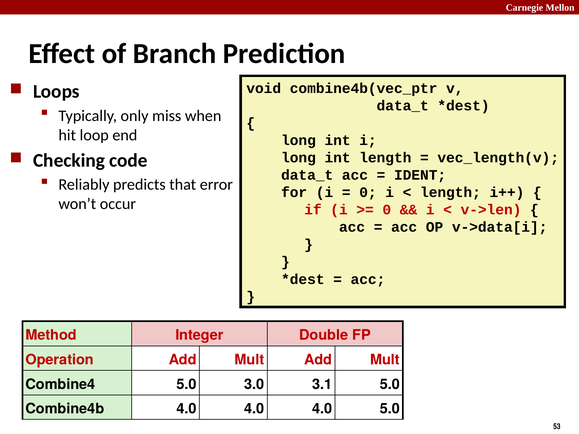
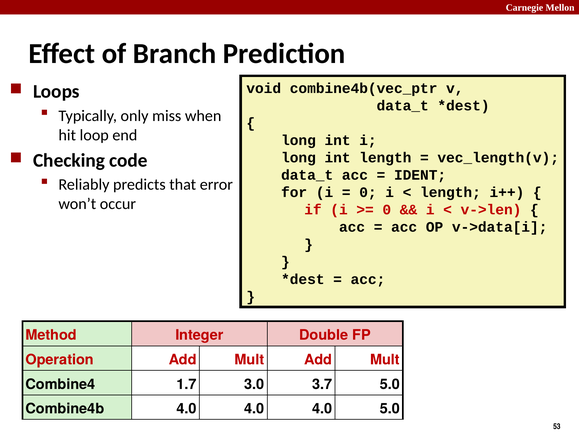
Combine4 5.0: 5.0 -> 1.7
3.1: 3.1 -> 3.7
